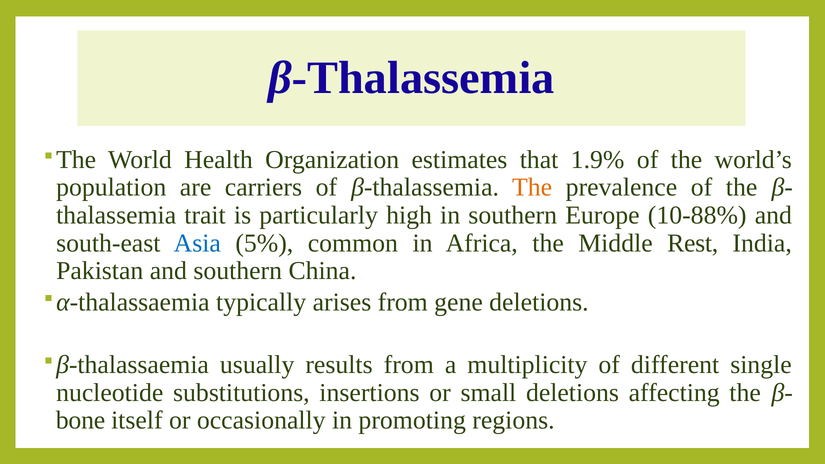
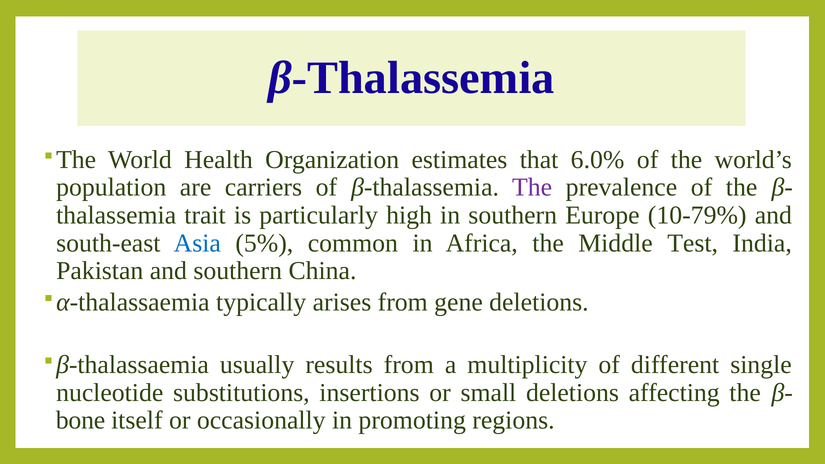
1.9%: 1.9% -> 6.0%
The at (532, 187) colour: orange -> purple
10-88%: 10-88% -> 10-79%
Rest: Rest -> Test
